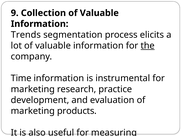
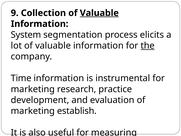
Valuable at (99, 13) underline: none -> present
Trends: Trends -> System
products: products -> establish
